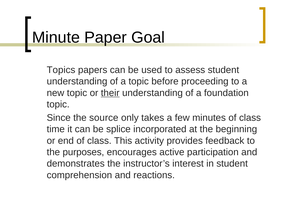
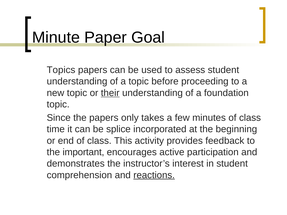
the source: source -> papers
purposes: purposes -> important
reactions underline: none -> present
